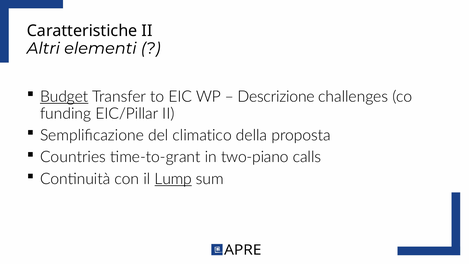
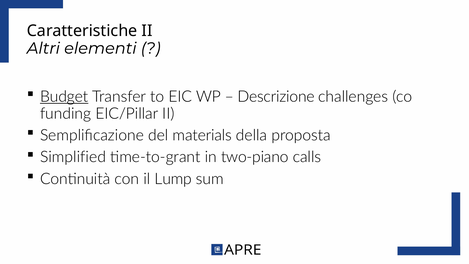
climatico: climatico -> materials
Countries: Countries -> Simplified
Lump underline: present -> none
